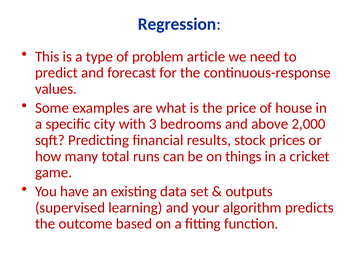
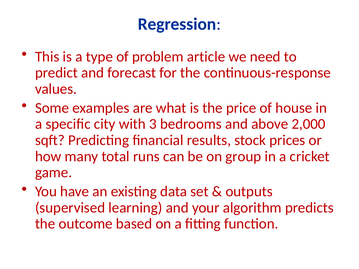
things: things -> group
